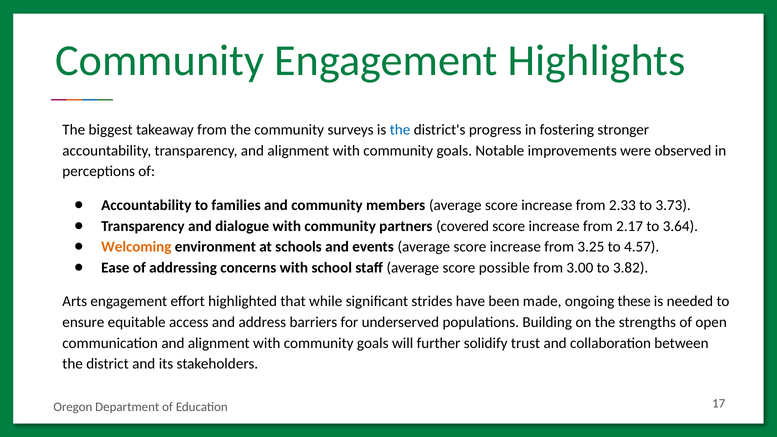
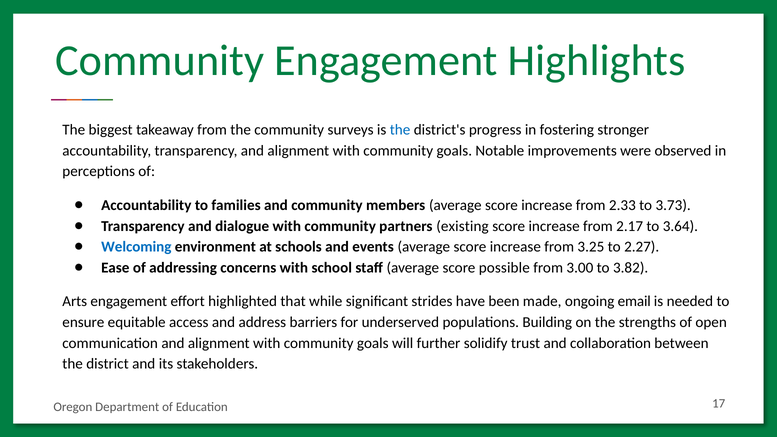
covered: covered -> existing
Welcoming colour: orange -> blue
4.57: 4.57 -> 2.27
these: these -> email
